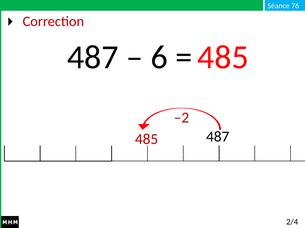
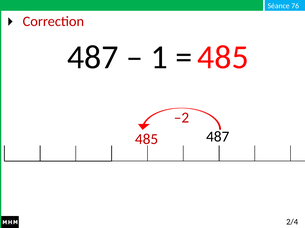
6: 6 -> 1
